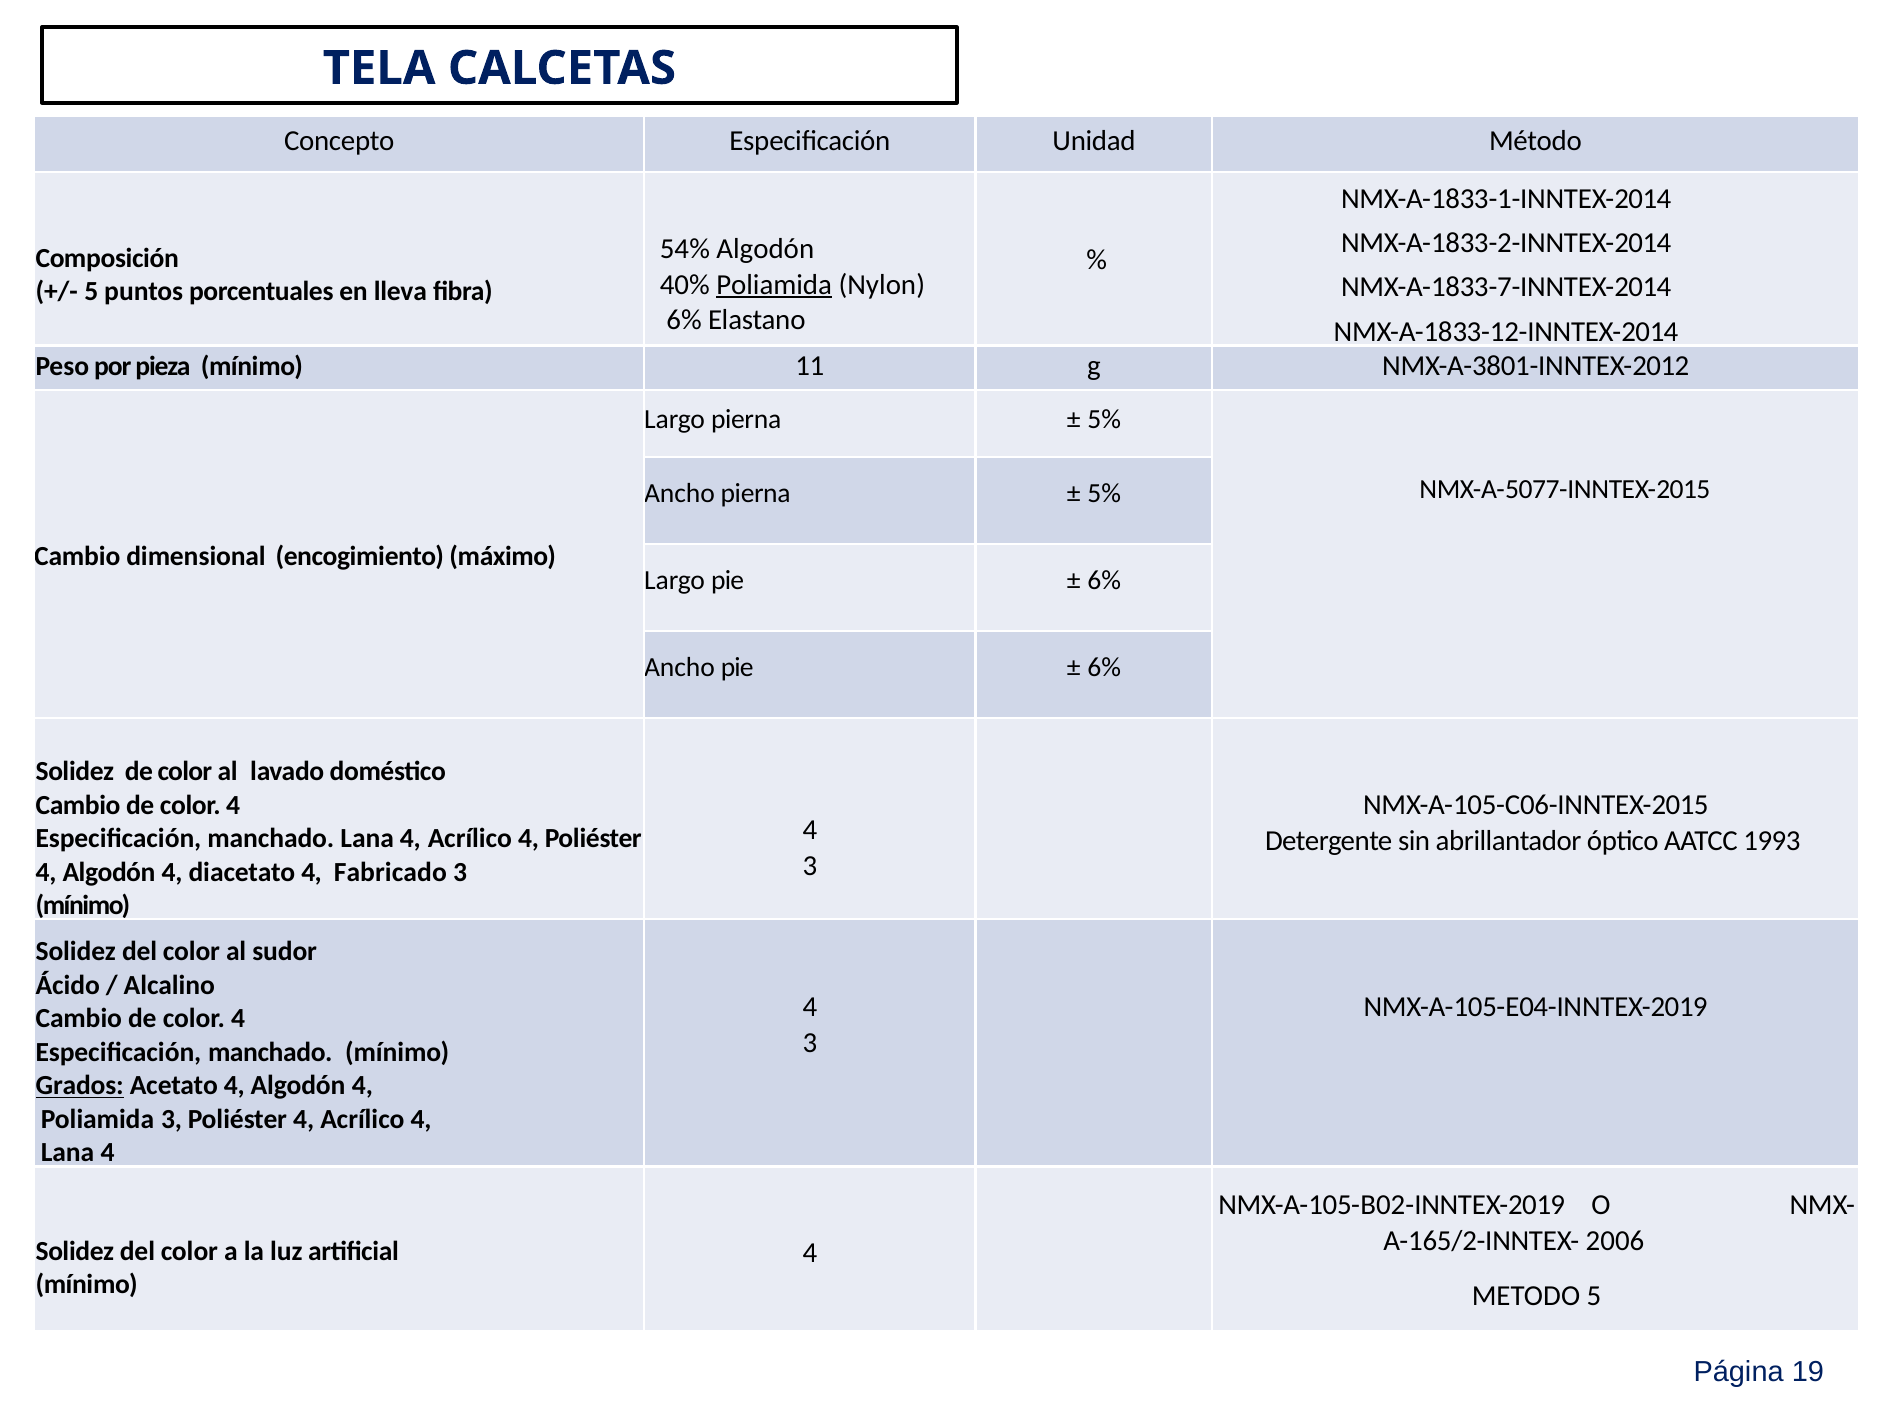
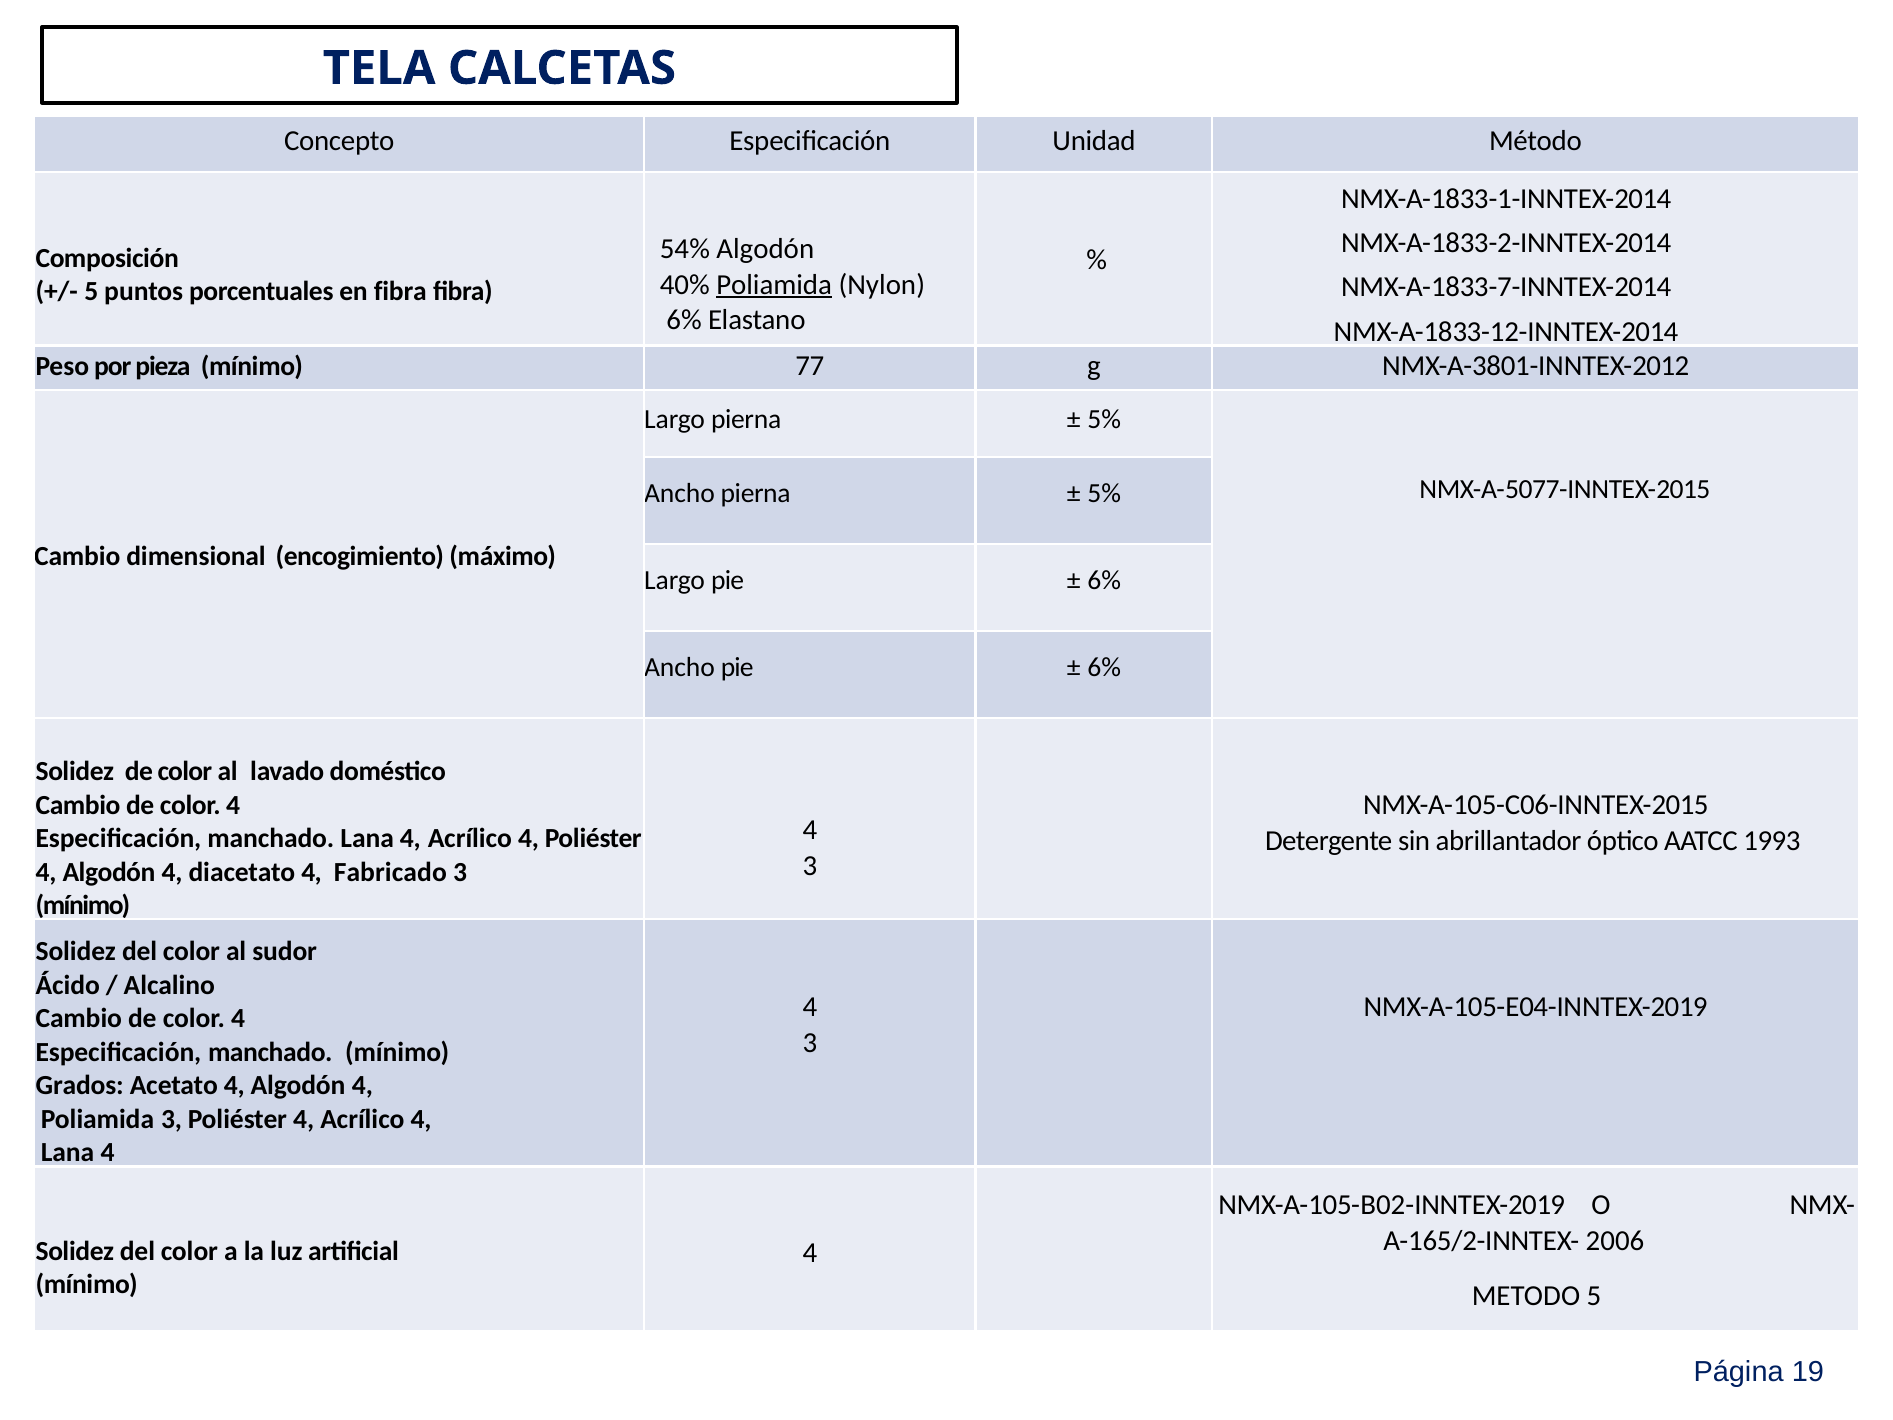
en lleva: lleva -> fibra
11: 11 -> 77
Grados underline: present -> none
